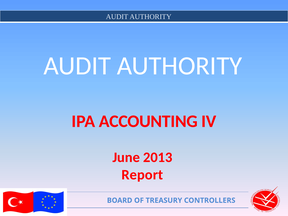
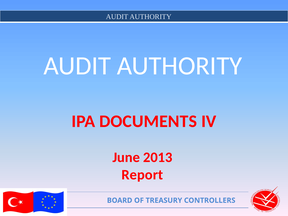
ACCOUNTING: ACCOUNTING -> DOCUMENTS
